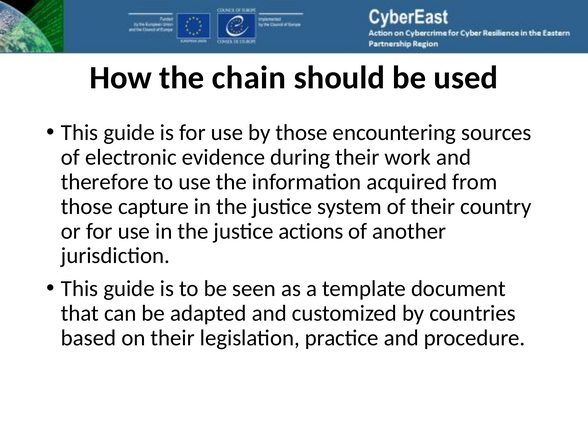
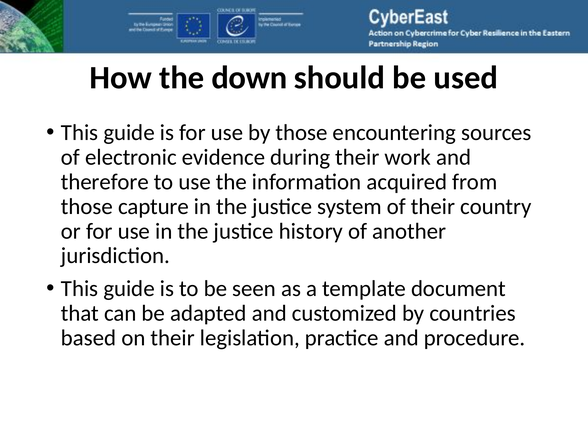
chain: chain -> down
actions: actions -> history
